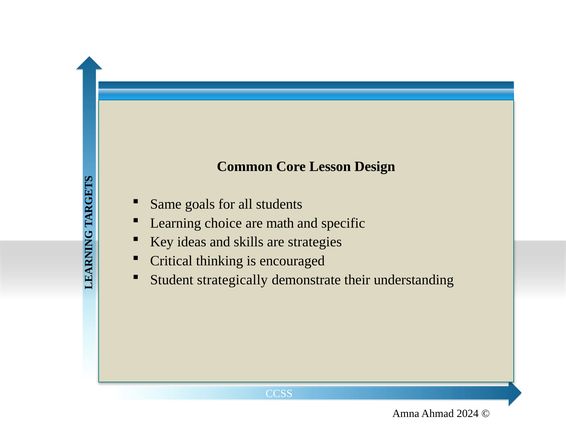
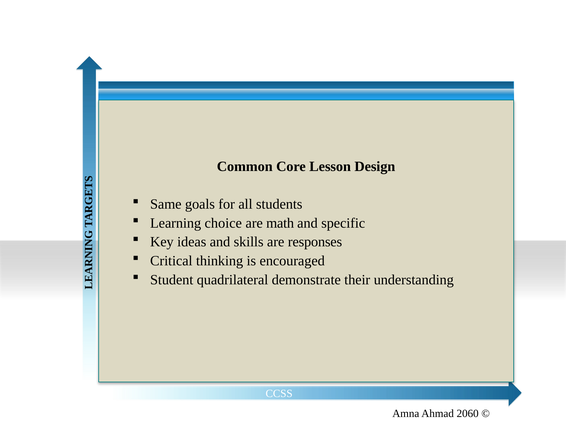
strategies: strategies -> responses
strategically: strategically -> quadrilateral
2024: 2024 -> 2060
